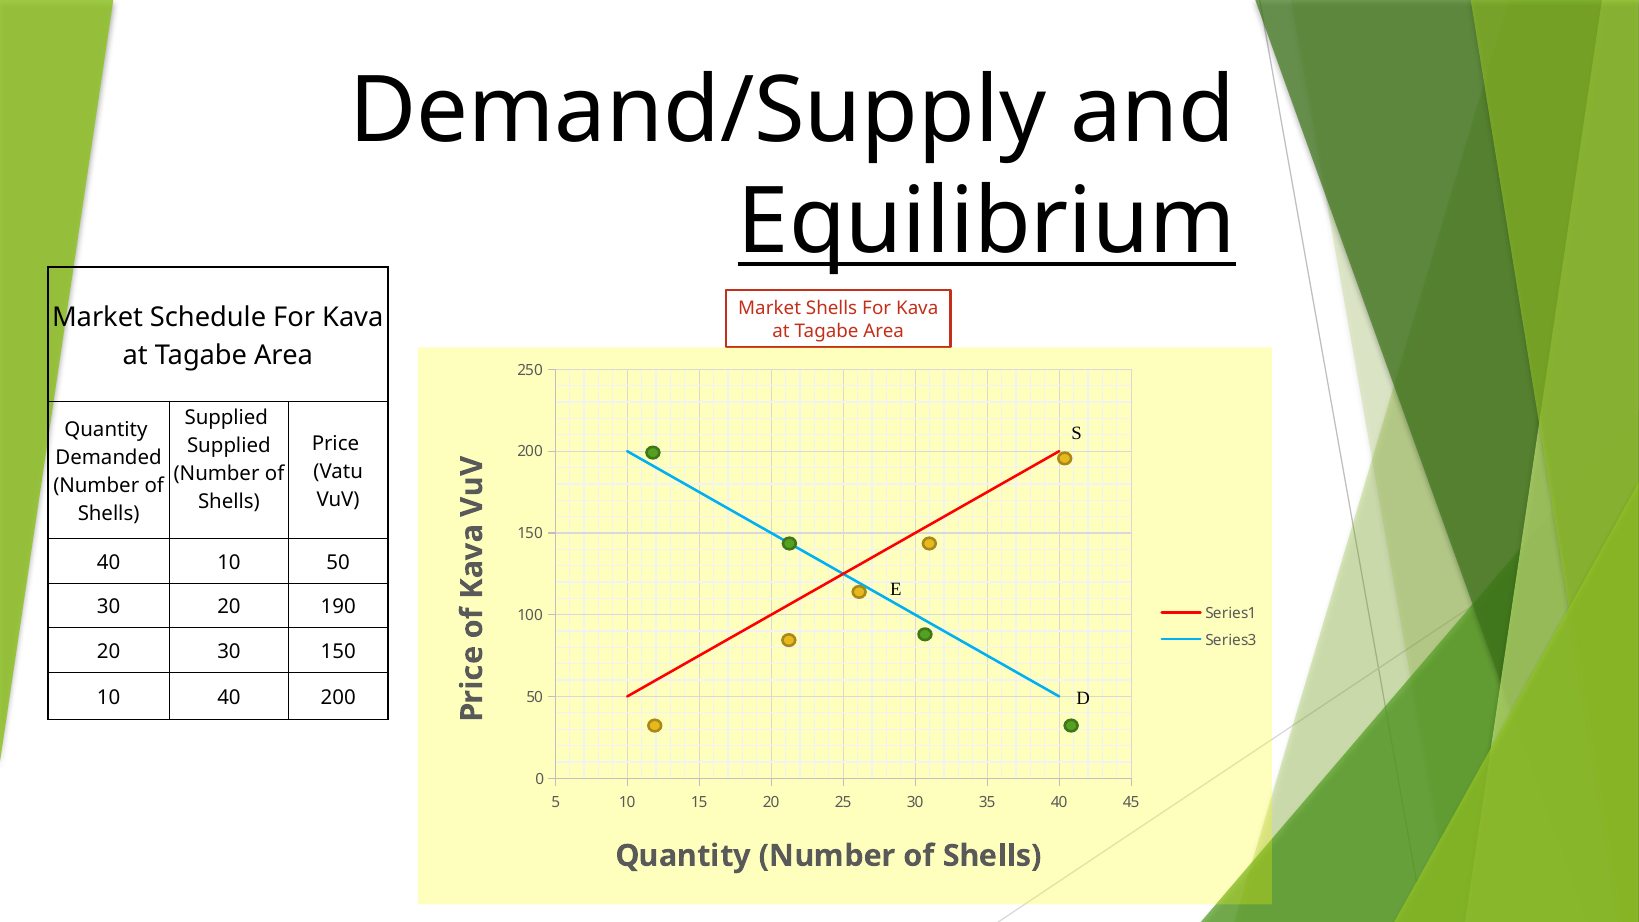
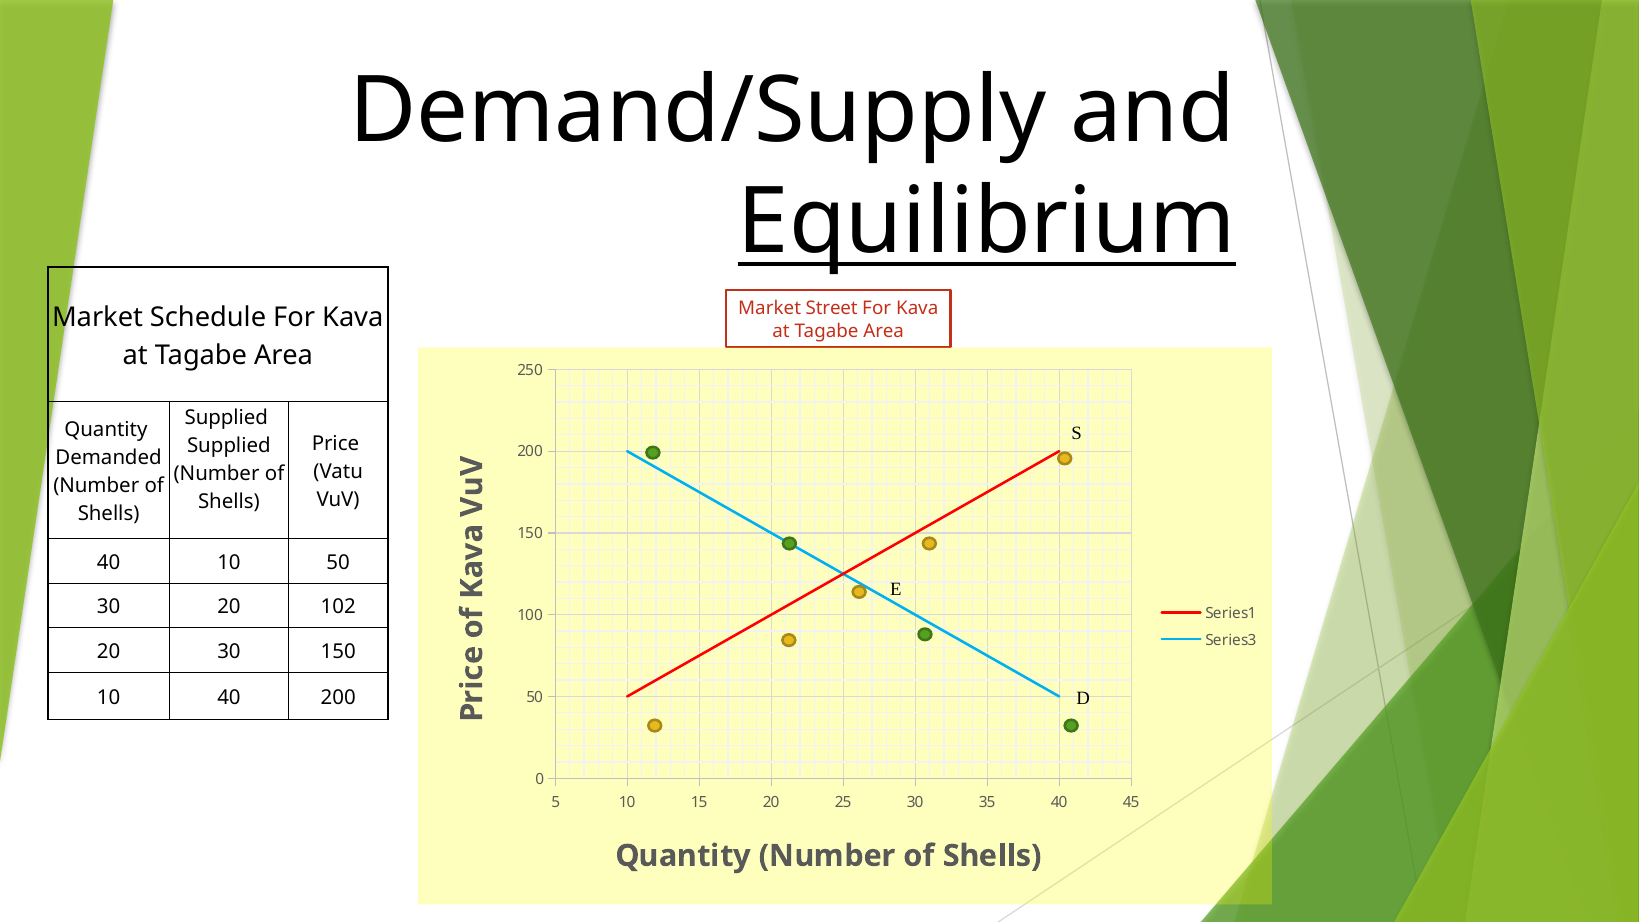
Market Shells: Shells -> Street
190: 190 -> 102
